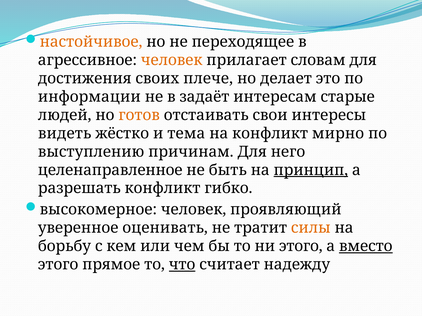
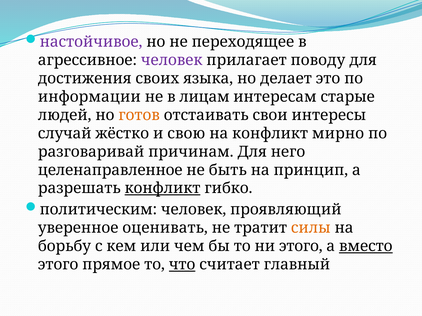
настойчивое colour: orange -> purple
человек at (172, 60) colour: orange -> purple
словам: словам -> поводу
плече: плече -> языка
задаёт: задаёт -> лицам
видеть: видеть -> случай
тема: тема -> свою
выступлению: выступлению -> разговаривай
принцип underline: present -> none
конфликт at (163, 189) underline: none -> present
высокомерное: высокомерное -> политическим
надежду: надежду -> главный
